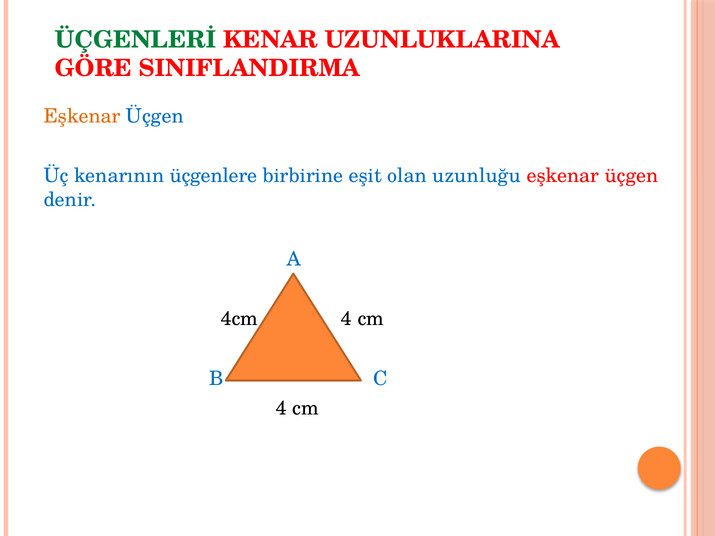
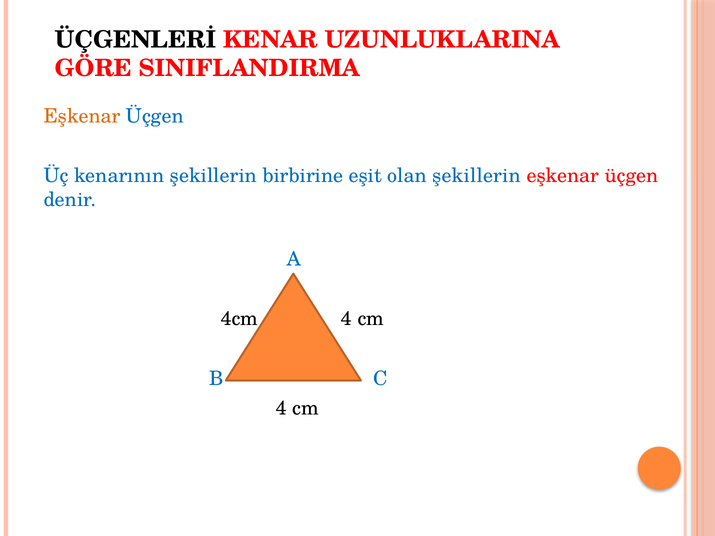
ÜÇGENLERİ colour: green -> black
kenarının üçgenlere: üçgenlere -> şekillerin
olan uzunluğu: uzunluğu -> şekillerin
